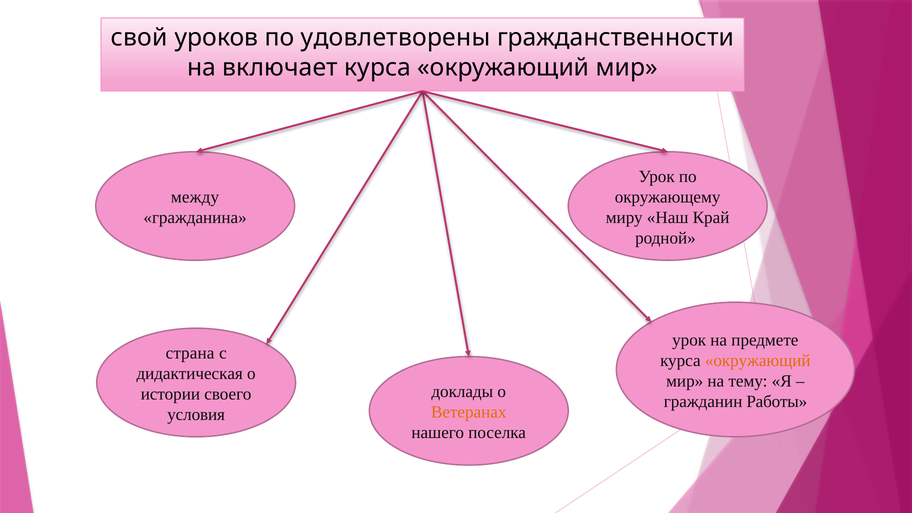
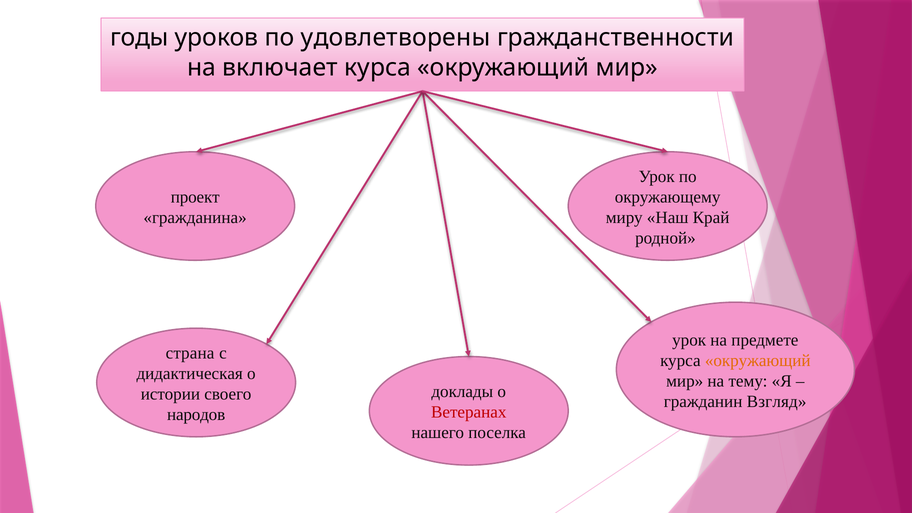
свой: свой -> годы
между: между -> проект
Работы: Работы -> Взгляд
Ветеранах colour: orange -> red
условия: условия -> народов
